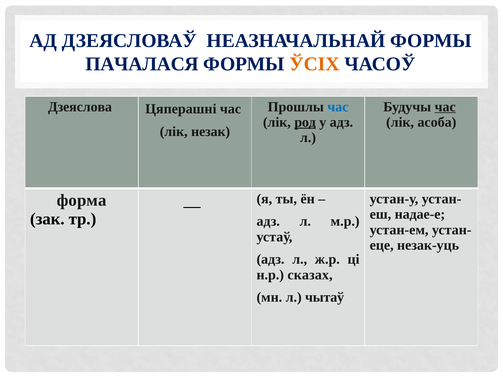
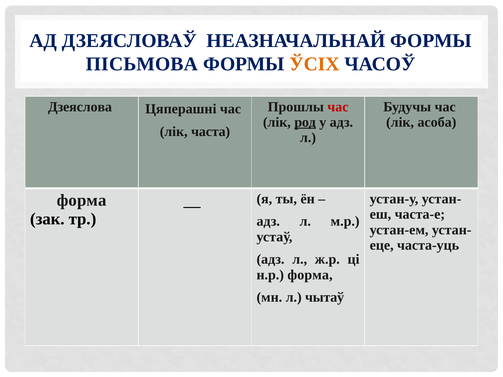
ПАЧАЛАСЯ: ПАЧАЛАСЯ -> ПІСЬМОВА
час at (338, 107) colour: blue -> red
час at (445, 107) underline: present -> none
незак: незак -> часта
надае-е: надае-е -> часта-е
незак-уць: незак-уць -> часта-уць
н.р сказах: сказах -> форма
